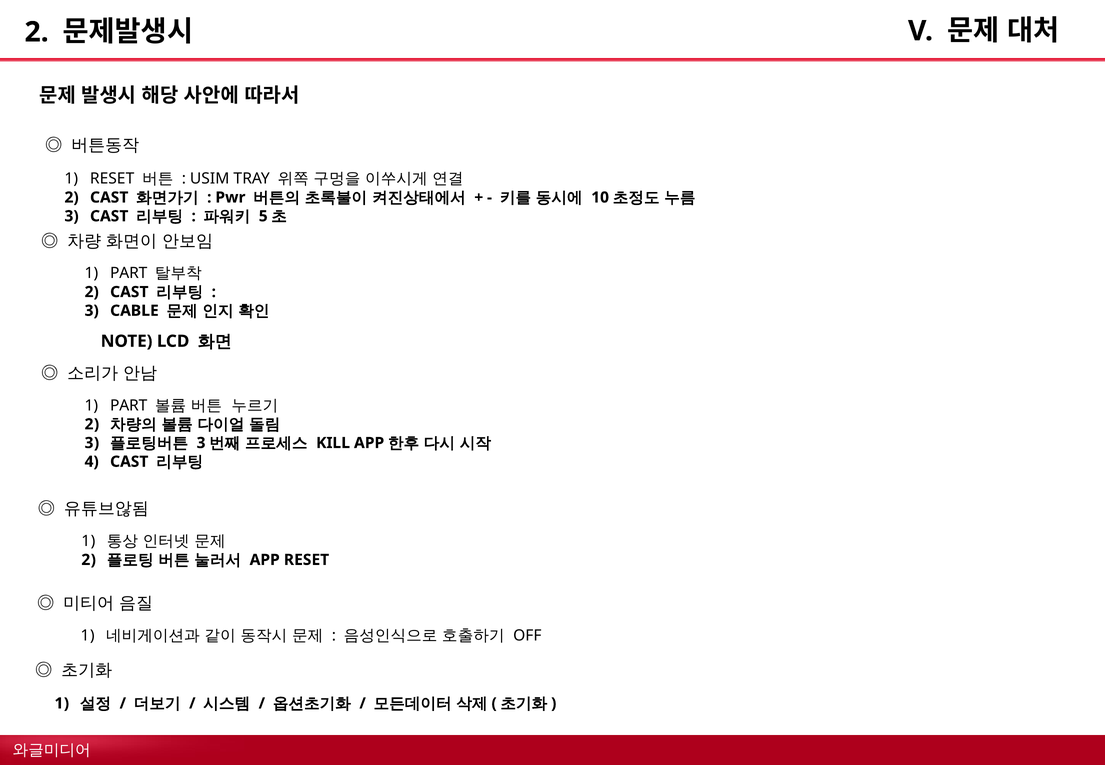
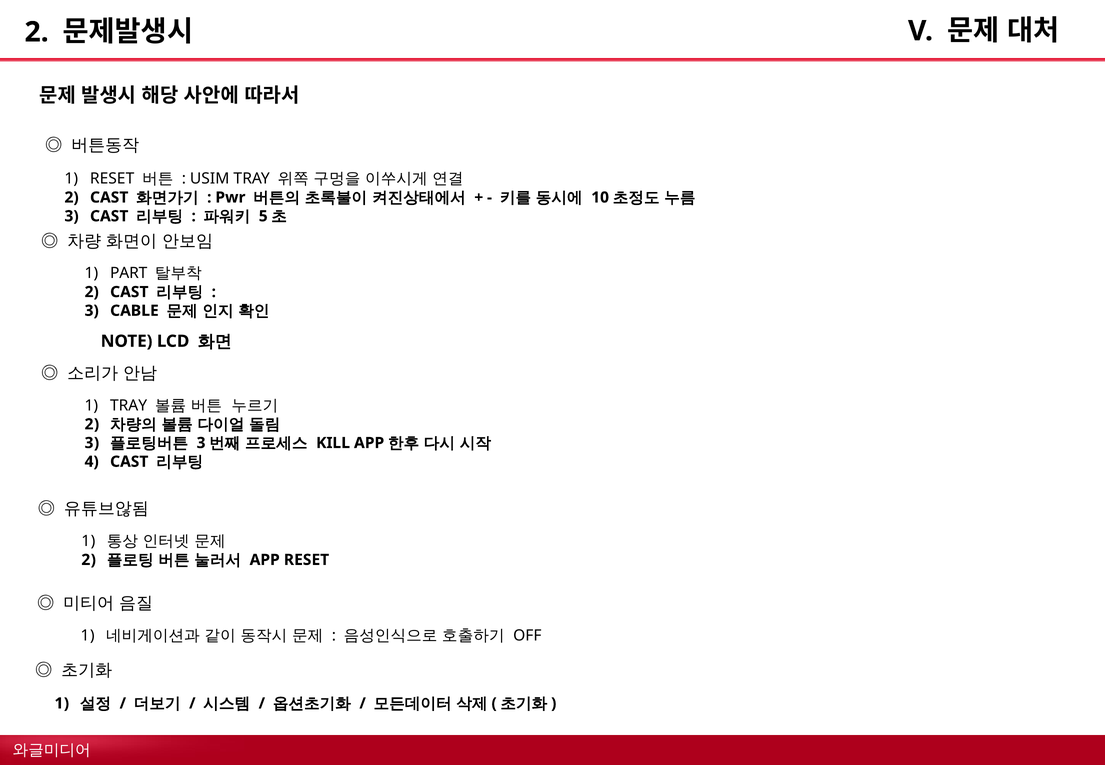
PART at (129, 406): PART -> TRAY
